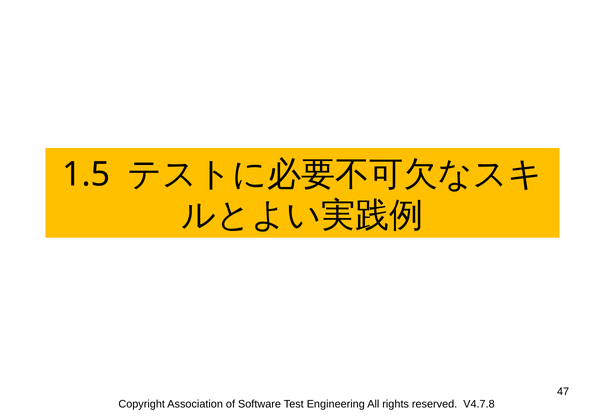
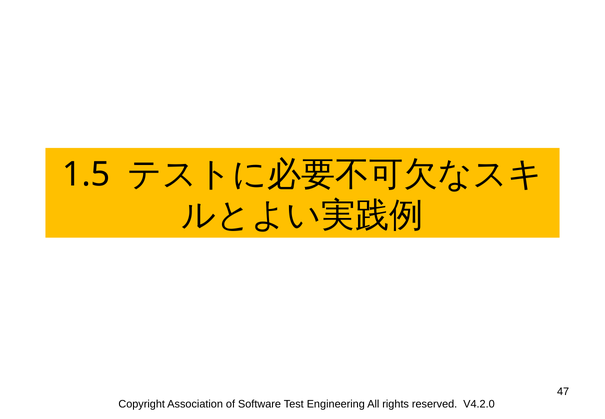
V4.7.8: V4.7.8 -> V4.2.0
